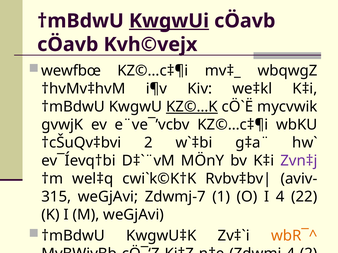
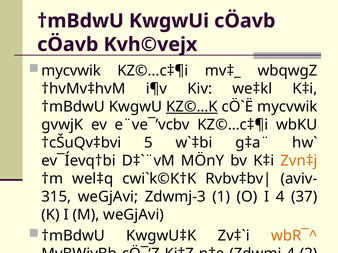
KwgwUi underline: present -> none
wewfbœ at (71, 71): wewfbœ -> mycvwik
†cŠuQv‡bvi 2: 2 -> 5
Zvn‡j colour: purple -> orange
Zdwmj-7: Zdwmj-7 -> Zdwmj-3
22: 22 -> 37
